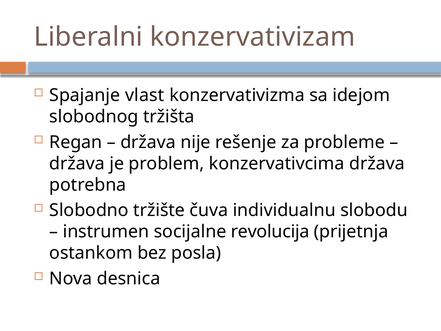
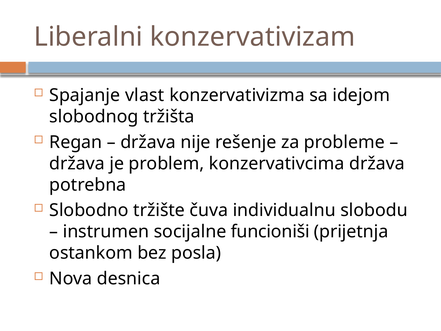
revolucija: revolucija -> funcioniši
